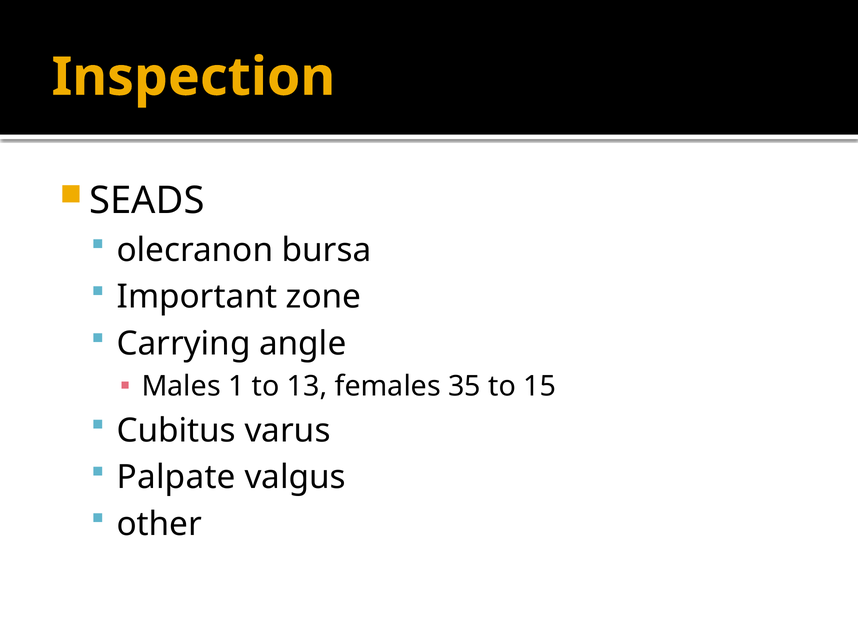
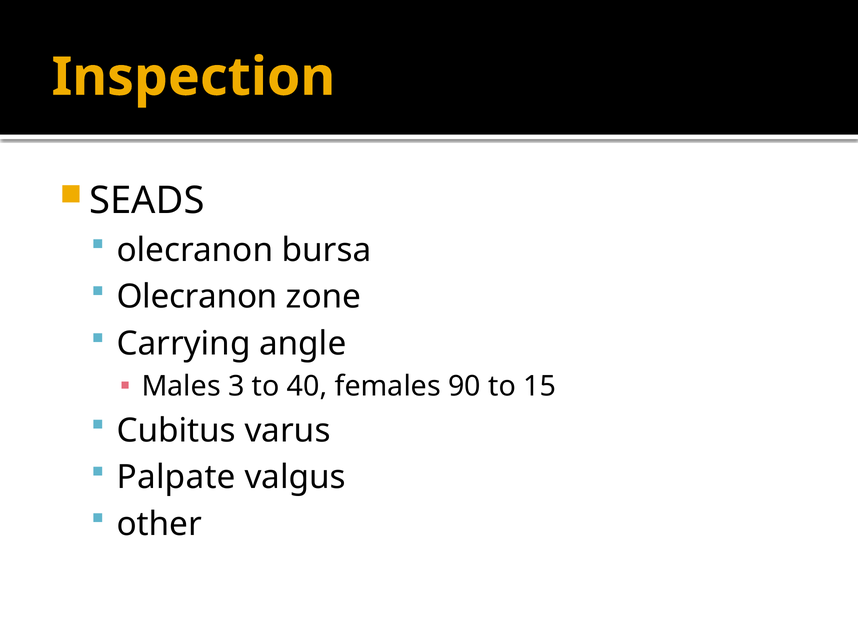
Important at (197, 297): Important -> Olecranon
1: 1 -> 3
13: 13 -> 40
35: 35 -> 90
